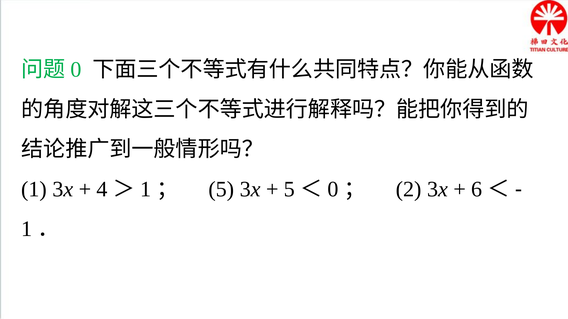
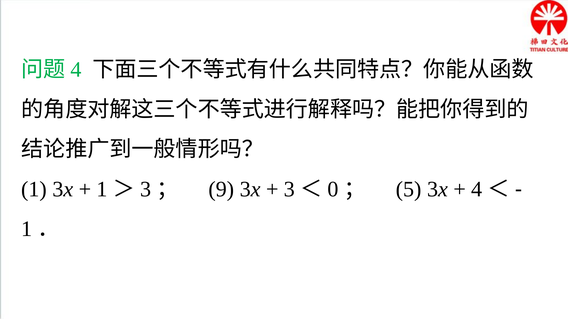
0 at (76, 70): 0 -> 4
4 at (102, 189): 4 -> 1
1 at (146, 189): 1 -> 3
5 at (221, 189): 5 -> 9
5 at (289, 189): 5 -> 3
2: 2 -> 5
6 at (477, 189): 6 -> 4
